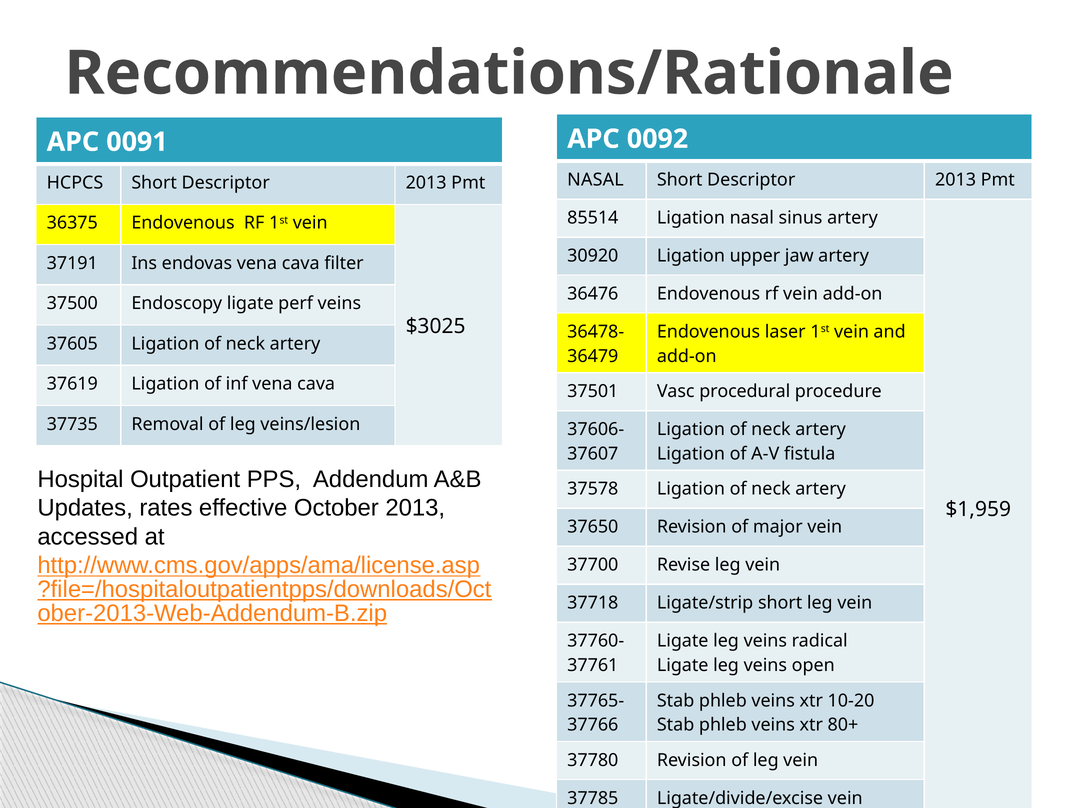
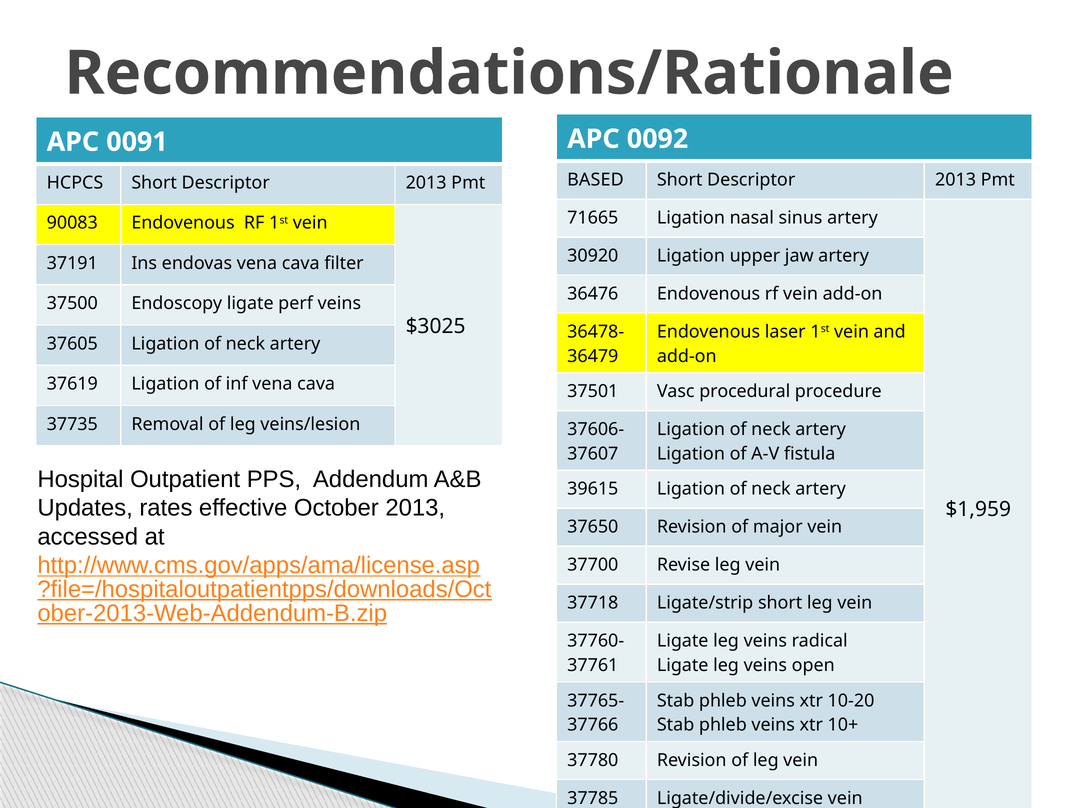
NASAL at (595, 180): NASAL -> BASED
85514: 85514 -> 71665
36375: 36375 -> 90083
37578: 37578 -> 39615
80+: 80+ -> 10+
